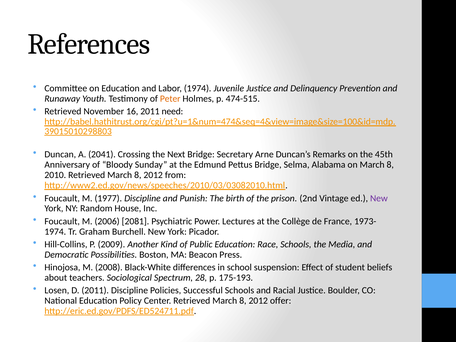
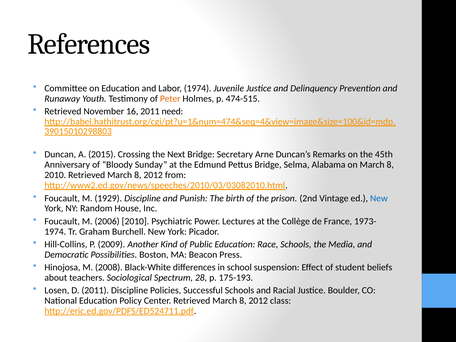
2041: 2041 -> 2015
1977: 1977 -> 1929
New at (379, 198) colour: purple -> blue
2006 2081: 2081 -> 2010
offer: offer -> class
